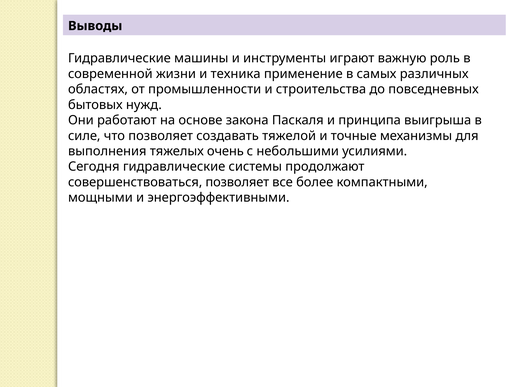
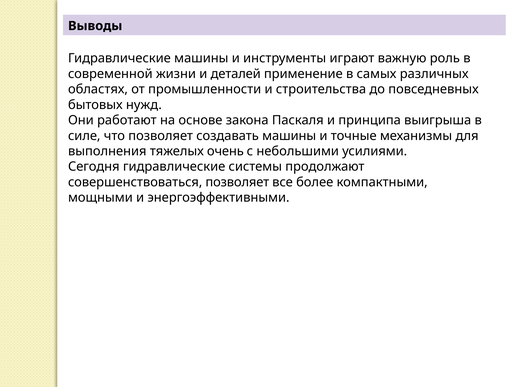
техника: техника -> деталей
создавать тяжелой: тяжелой -> машины
